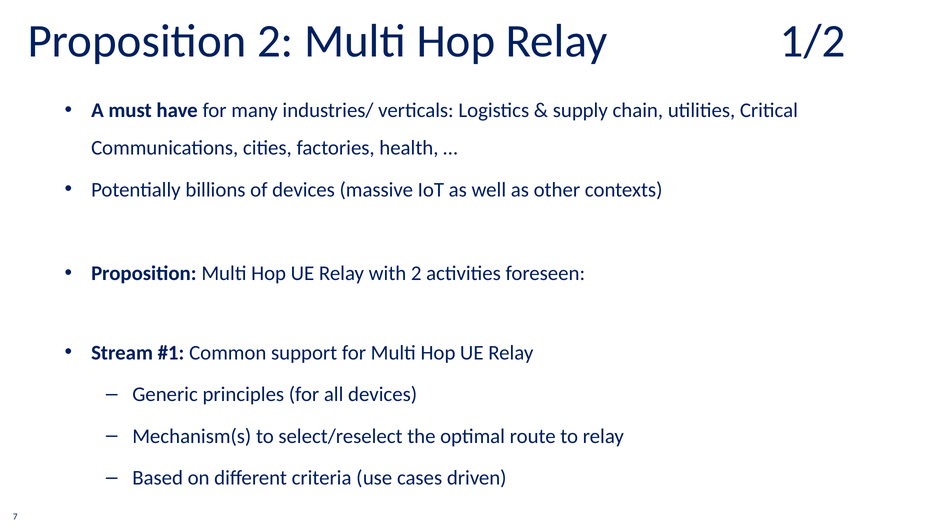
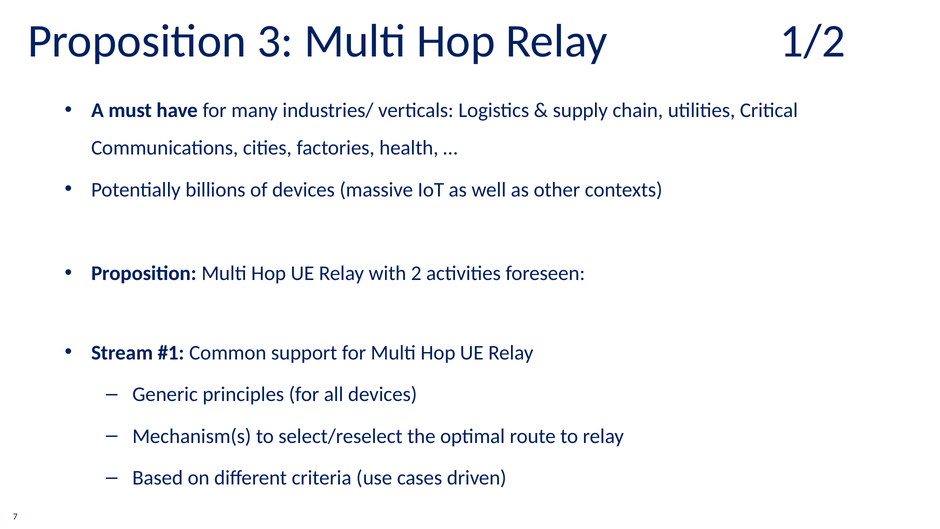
Proposition 2: 2 -> 3
